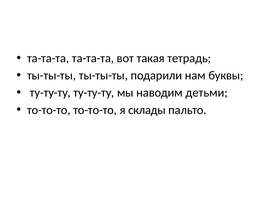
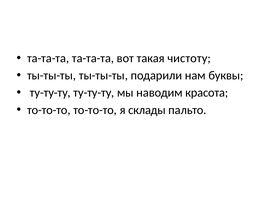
тетрадь: тетрадь -> чистоту
детьми: детьми -> красота
